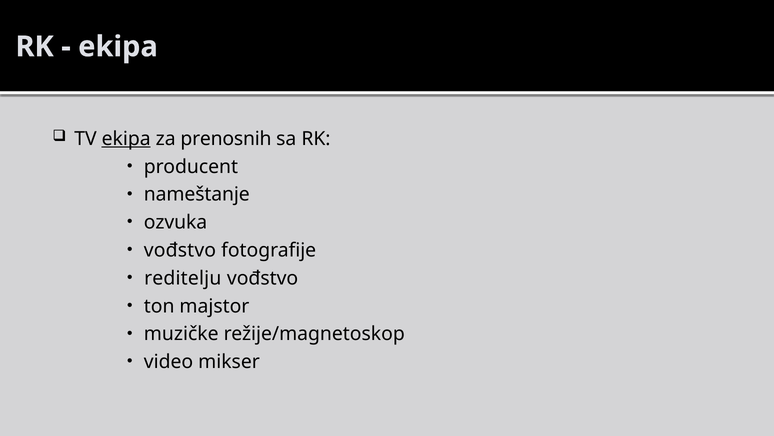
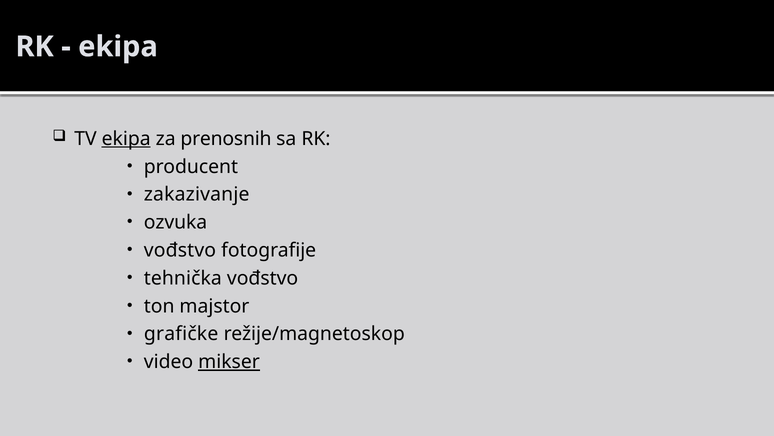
nameštanje: nameštanje -> zakazivanje
reditelju: reditelju -> tehnička
muzičke: muzičke -> grafičke
mikser underline: none -> present
